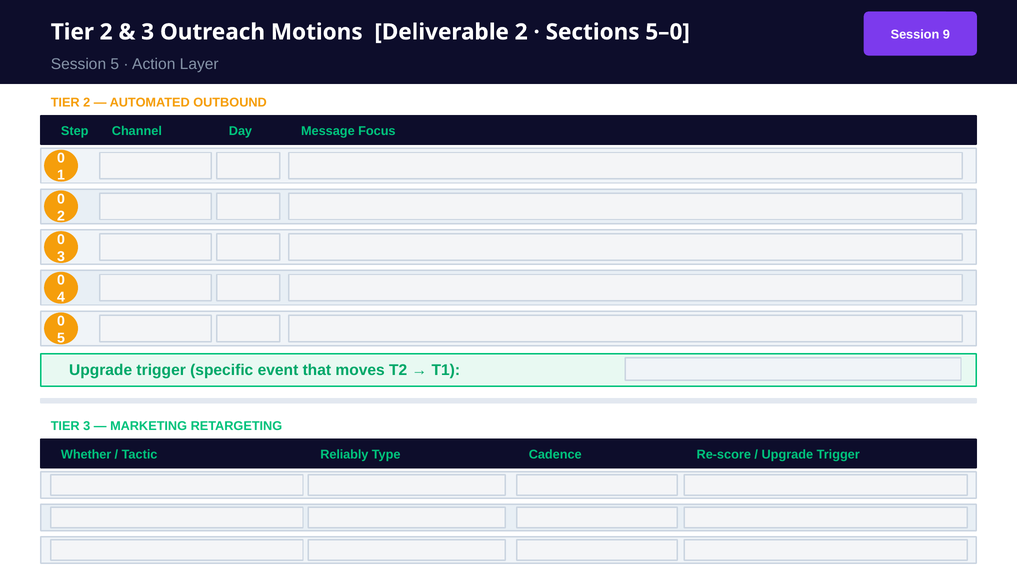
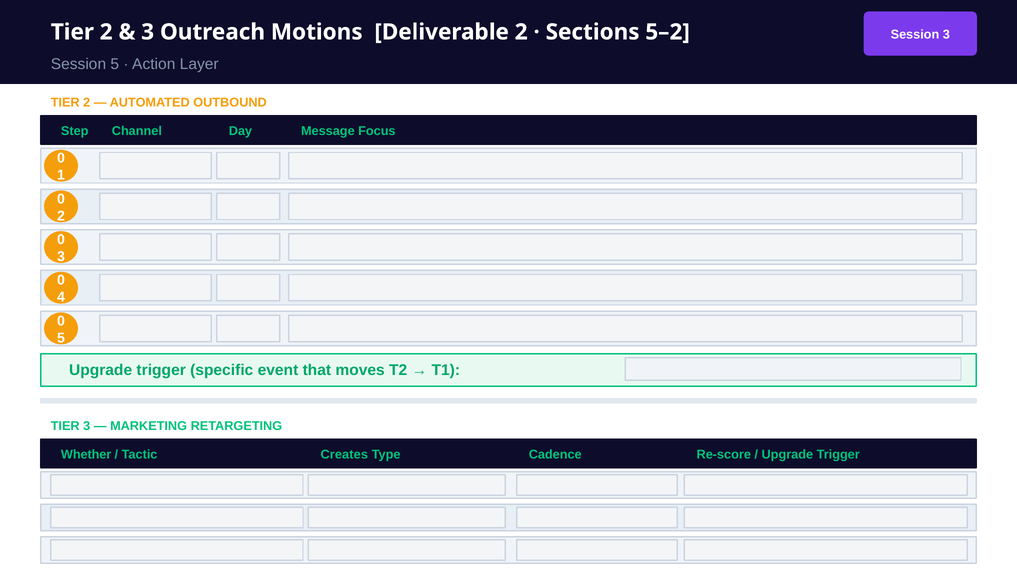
5–0: 5–0 -> 5–2
Session 9: 9 -> 3
Reliably: Reliably -> Creates
